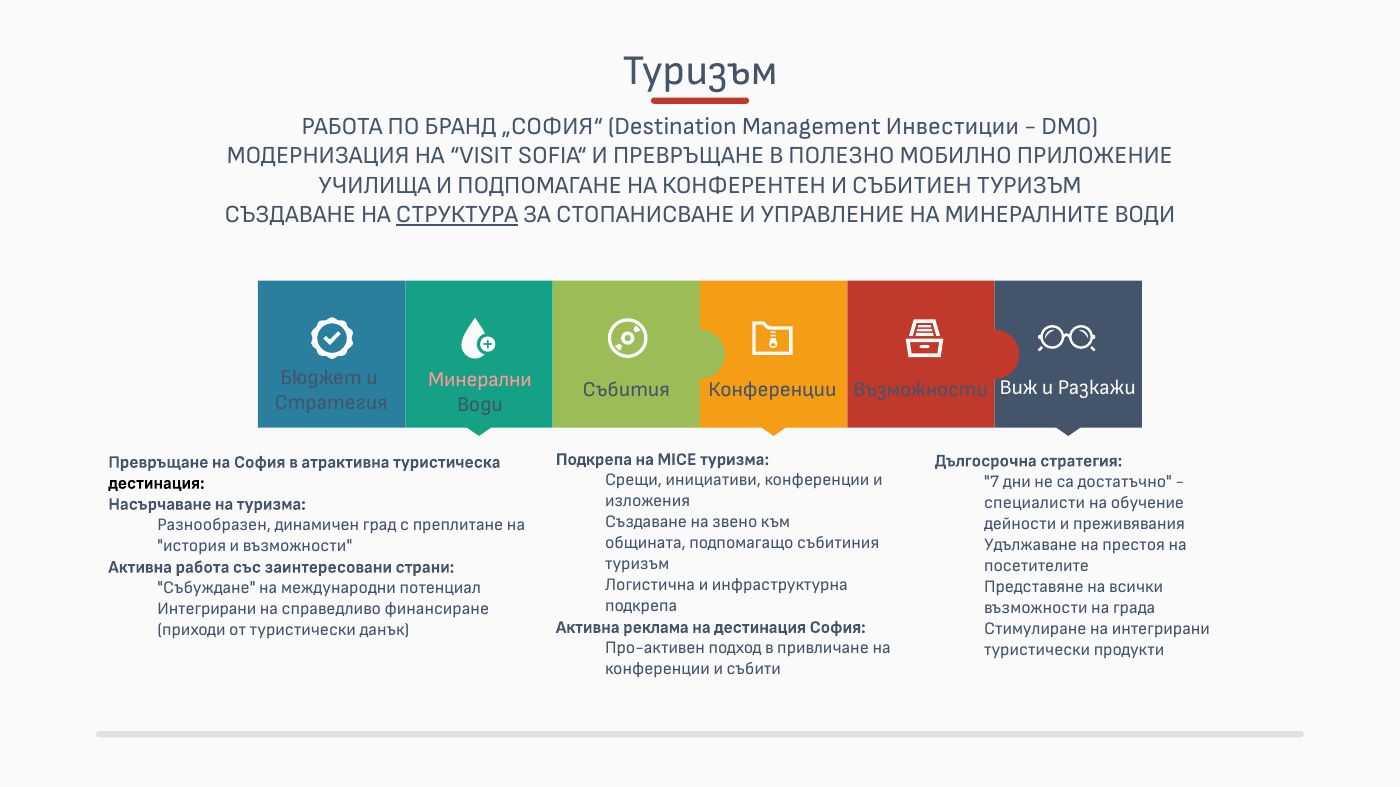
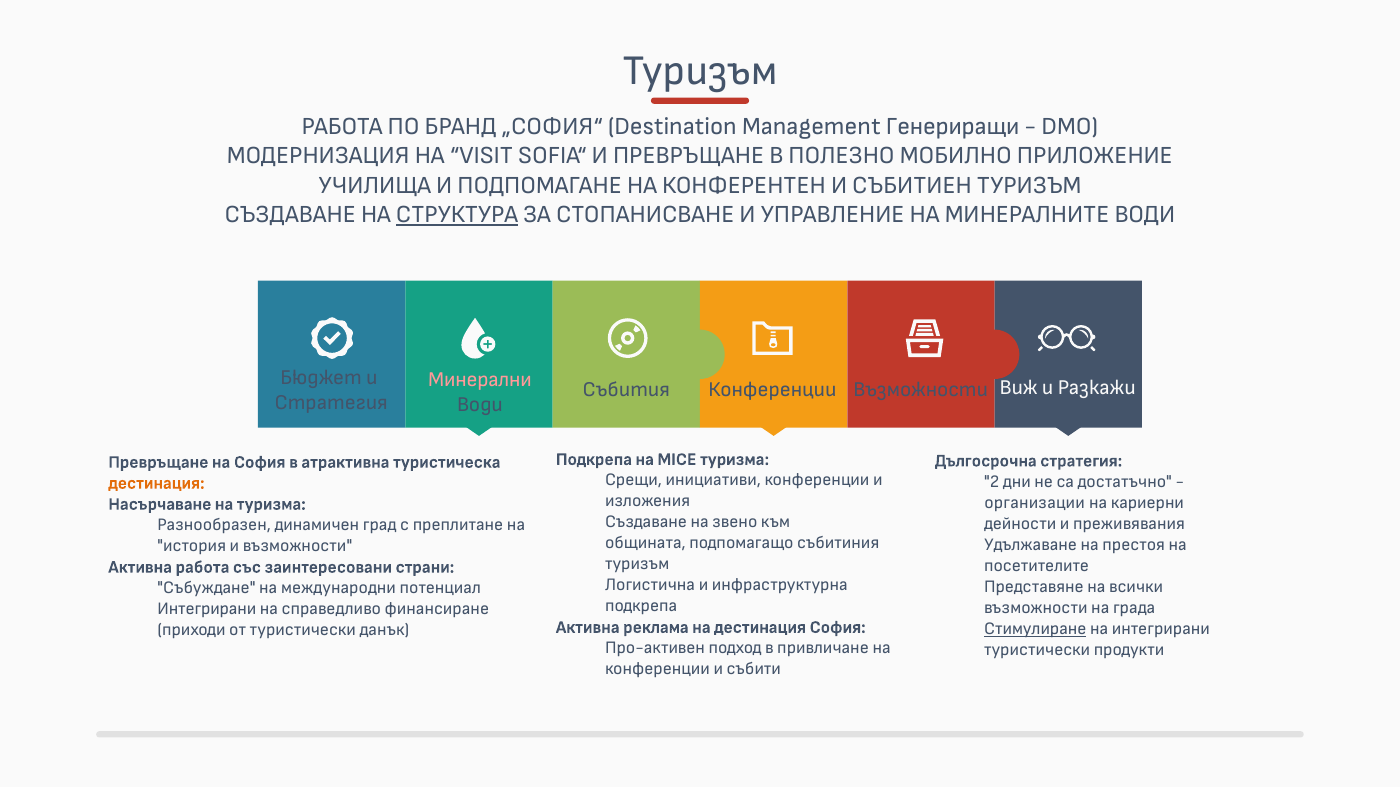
Инвестиции: Инвестиции -> Генериращи
7: 7 -> 2
дестинация at (156, 483) colour: black -> orange
специалисти: специалисти -> организации
обучение: обучение -> кариерни
Стимулиране underline: none -> present
